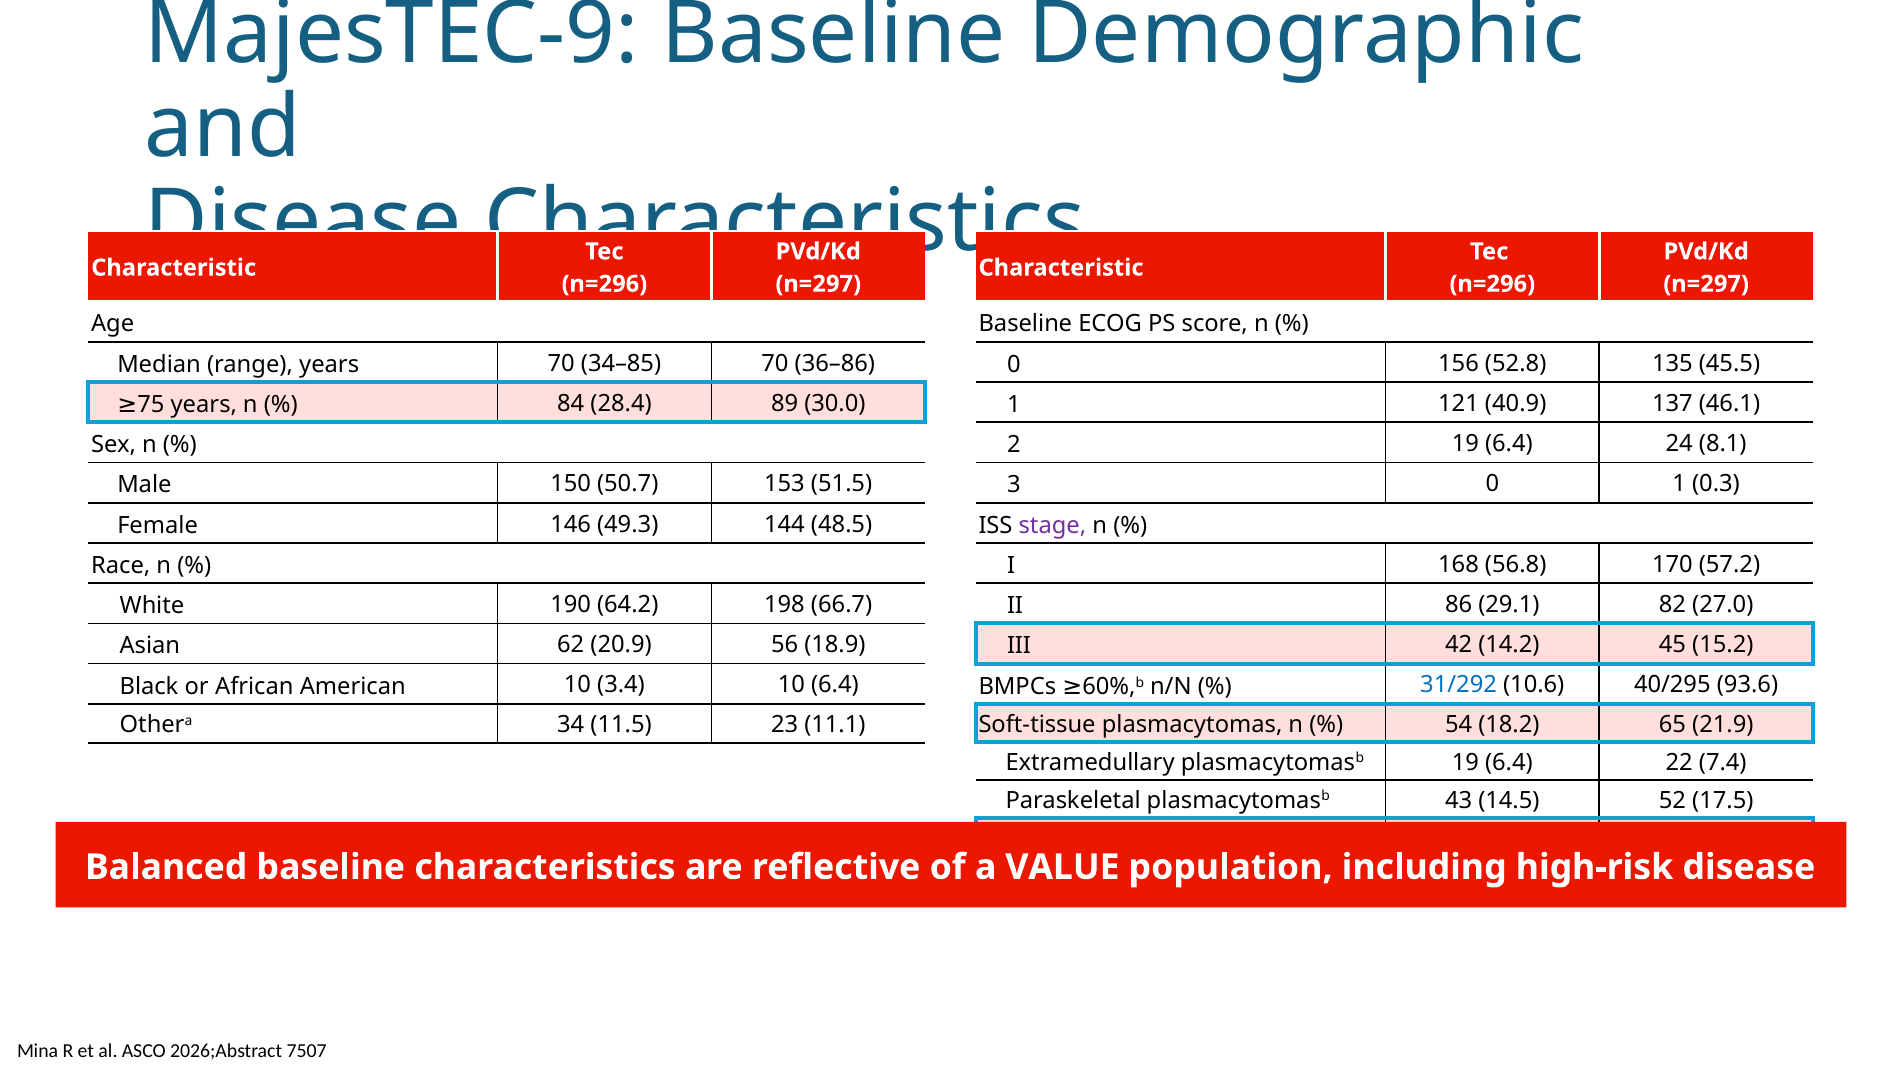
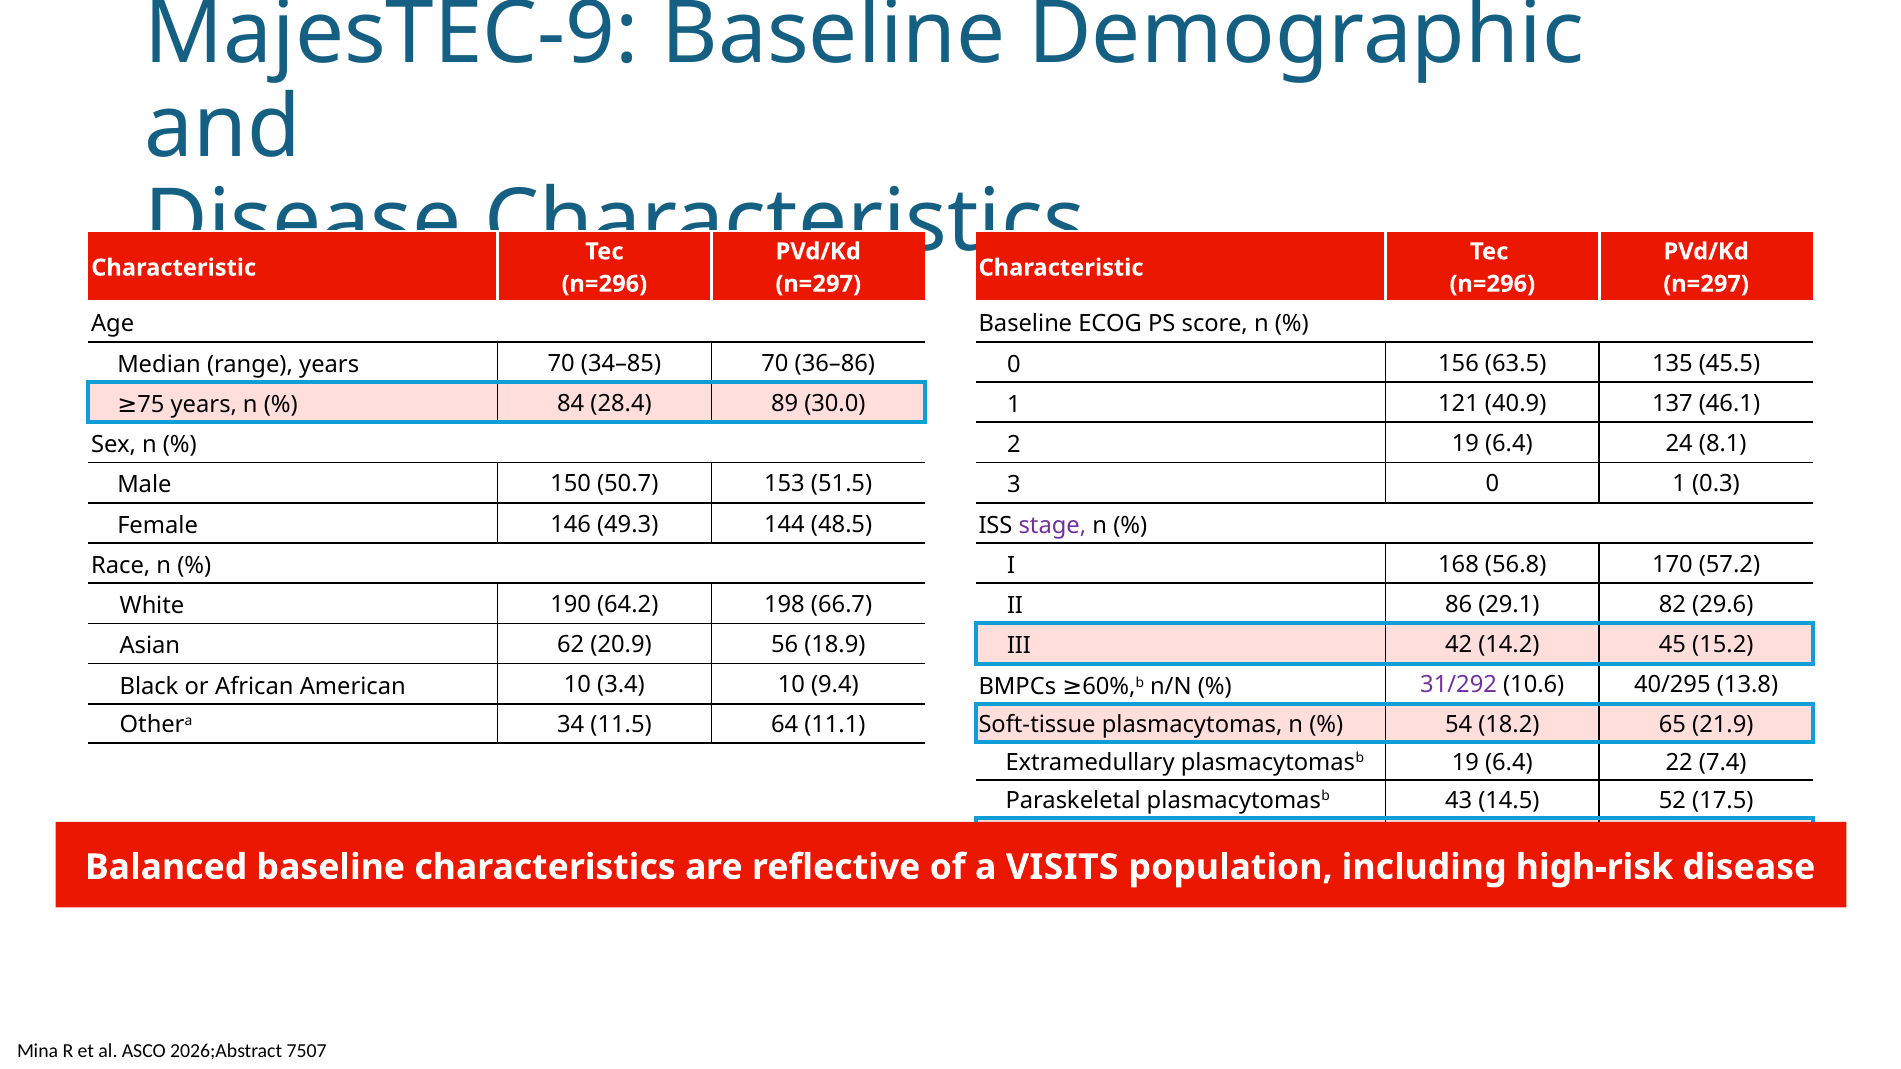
52.8: 52.8 -> 63.5
27.0: 27.0 -> 29.6
31/292 colour: blue -> purple
93.6: 93.6 -> 13.8
10 6.4: 6.4 -> 9.4
23: 23 -> 64
VALUE: VALUE -> VISITS
